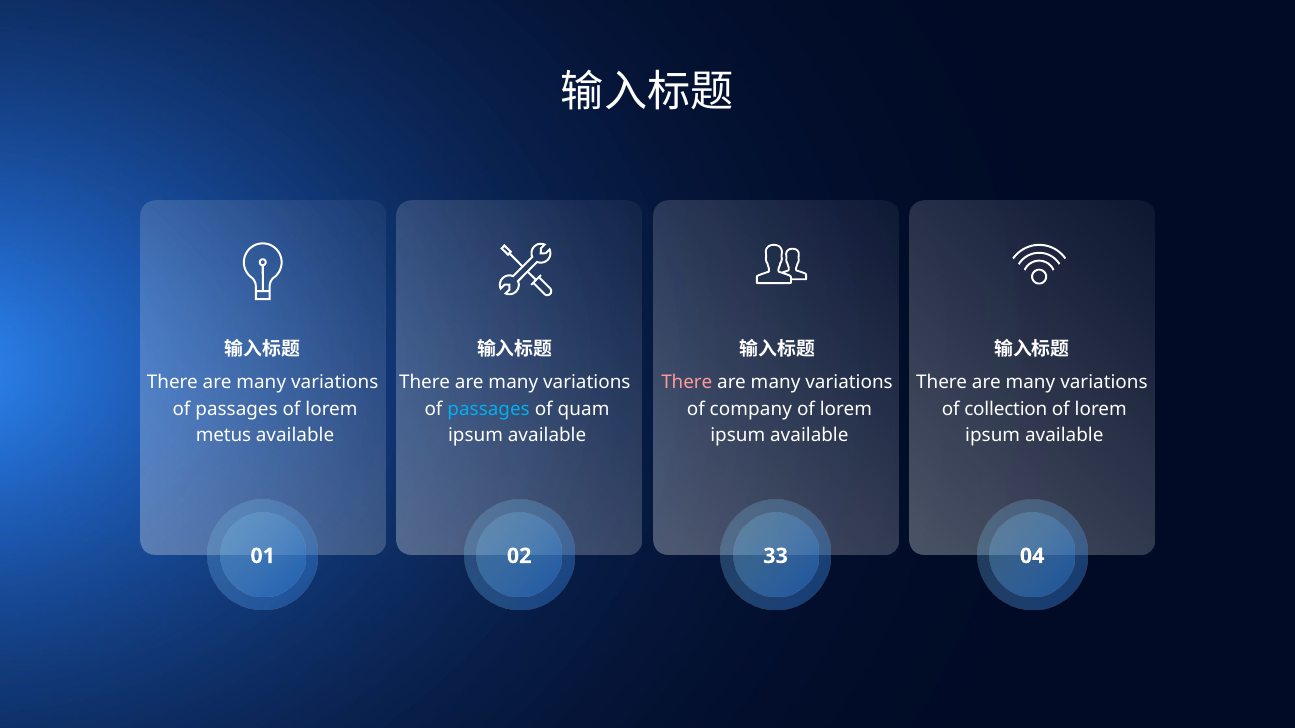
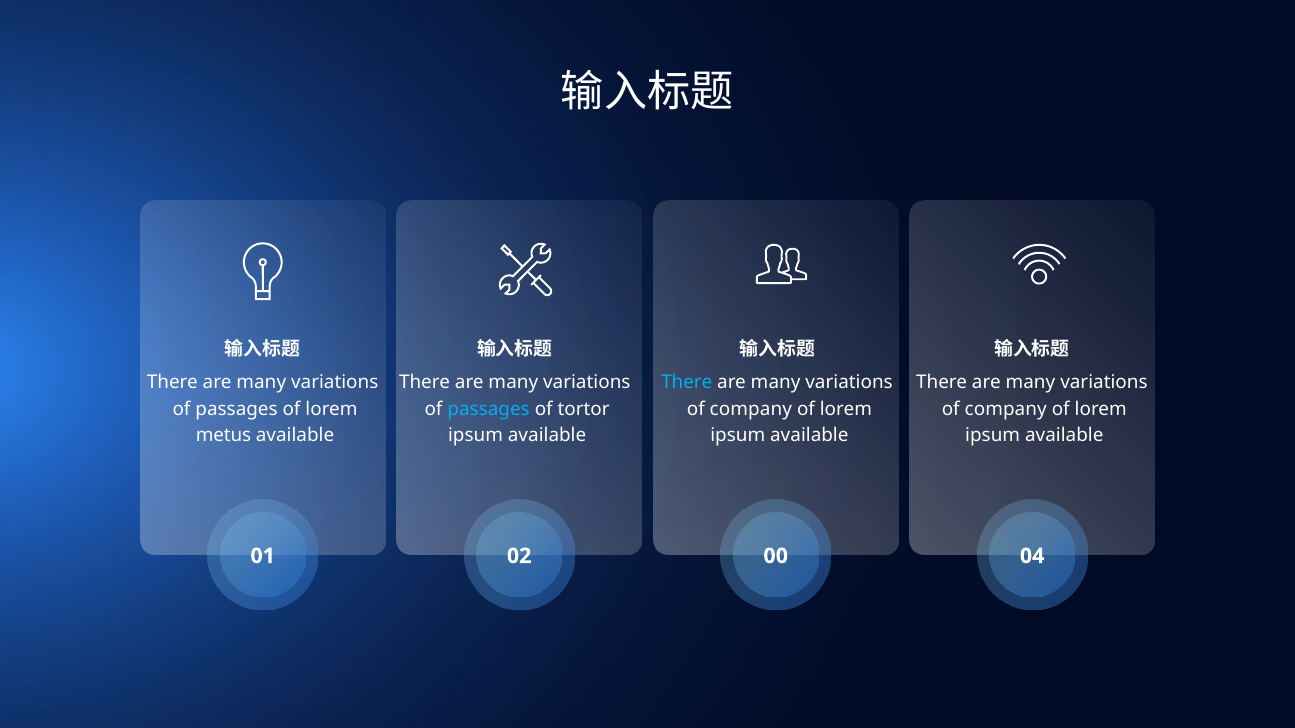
There at (687, 383) colour: pink -> light blue
quam: quam -> tortor
collection at (1006, 409): collection -> company
33: 33 -> 00
